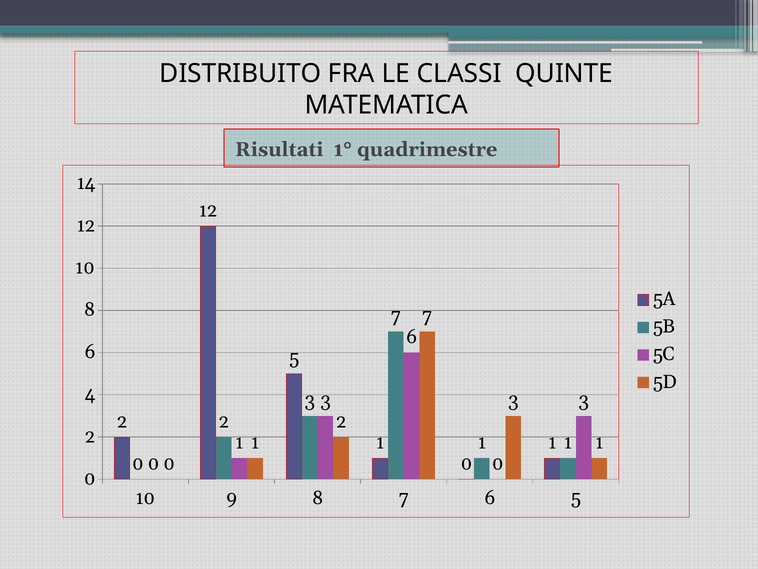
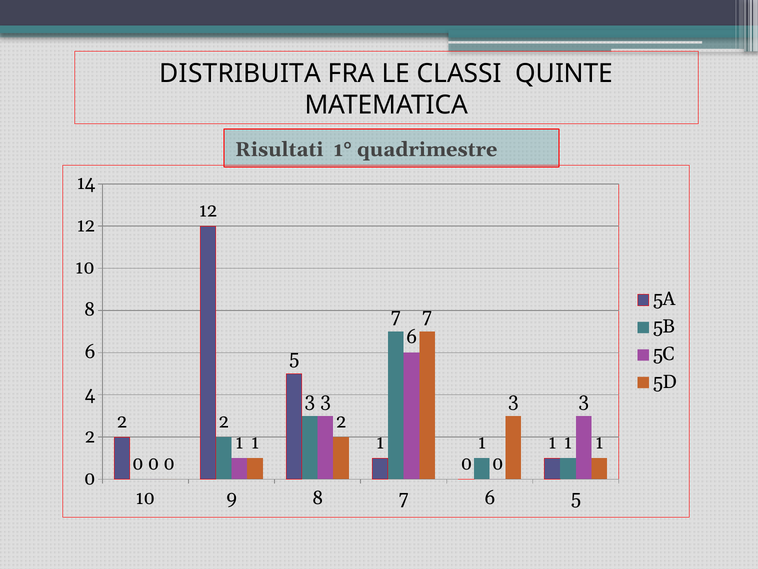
DISTRIBUITO: DISTRIBUITO -> DISTRIBUITA
